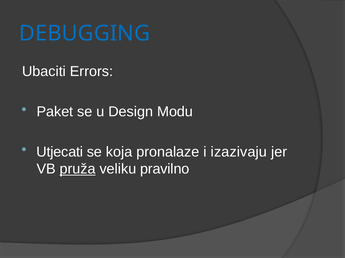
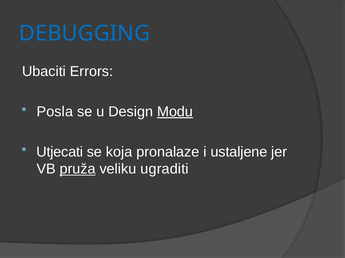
Paket: Paket -> Posla
Modu underline: none -> present
izazivaju: izazivaju -> ustaljene
pravilno: pravilno -> ugraditi
